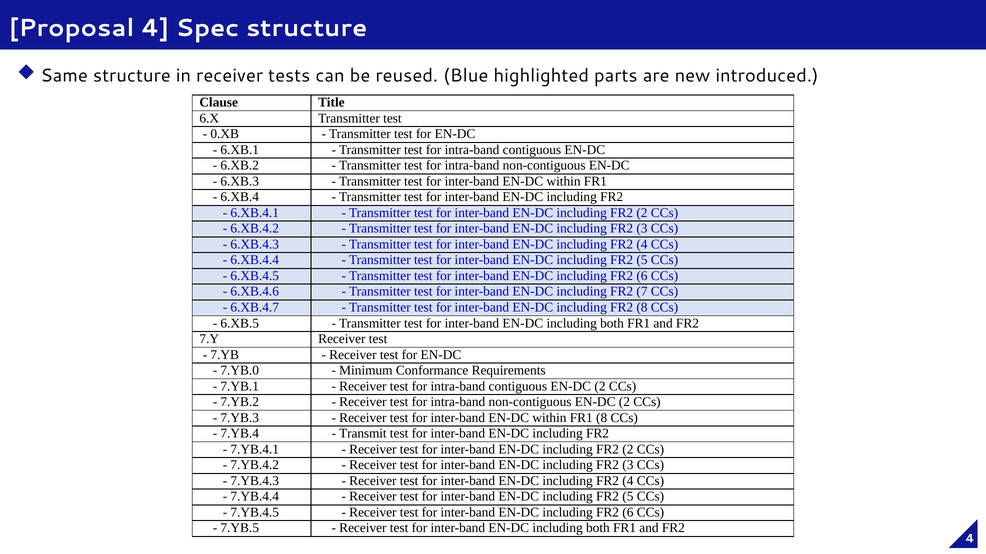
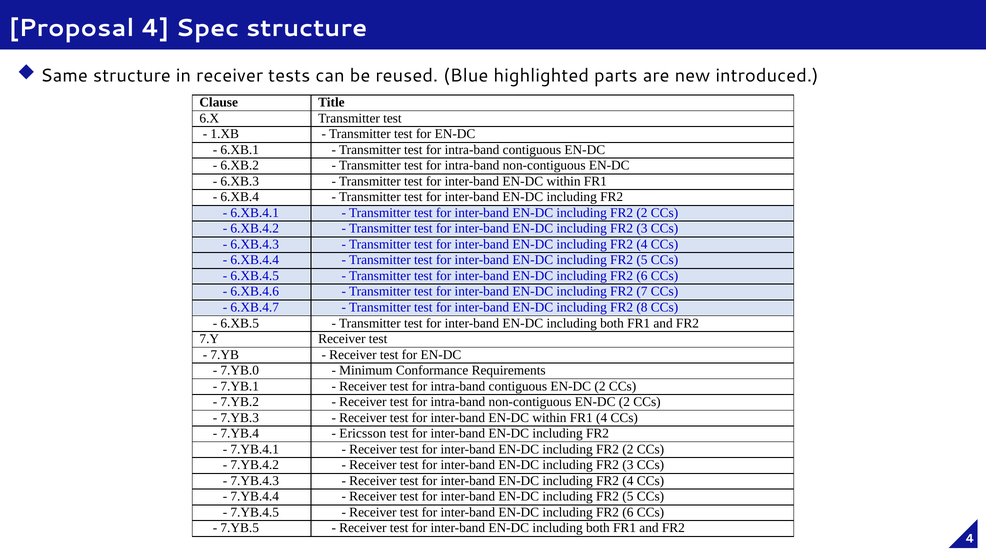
0.XB: 0.XB -> 1.XB
FR1 8: 8 -> 4
Transmit: Transmit -> Ericsson
